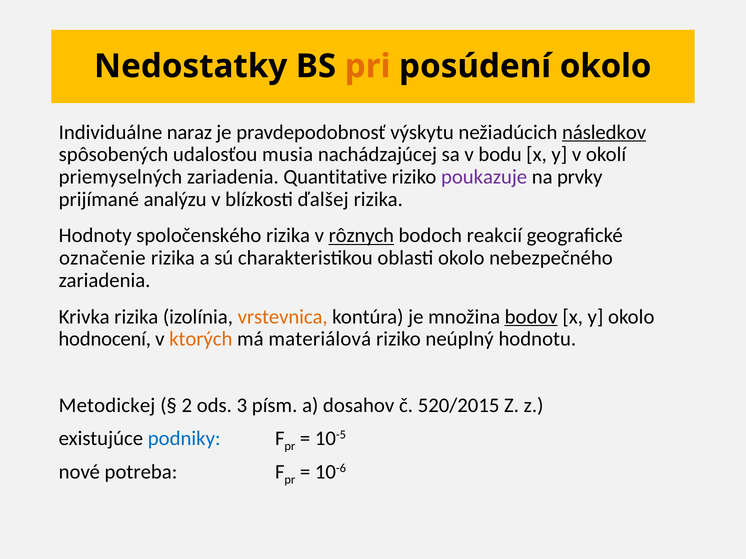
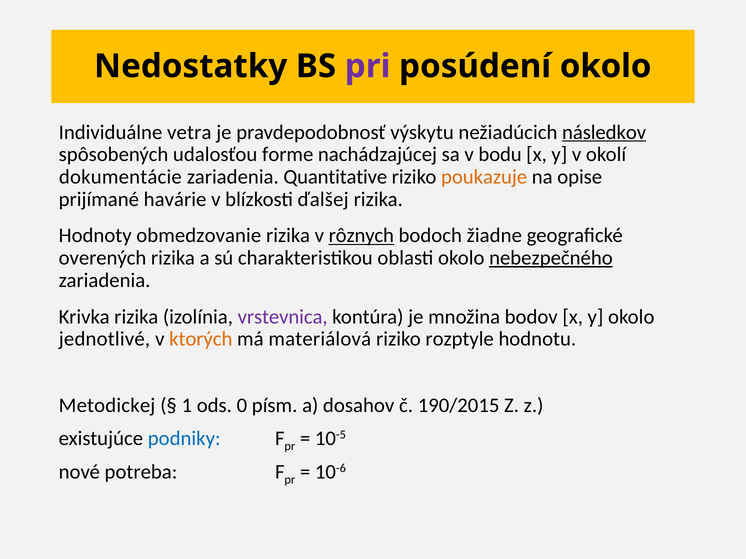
pri colour: orange -> purple
naraz: naraz -> vetra
musia: musia -> forme
priemyselných: priemyselných -> dokumentácie
poukazuje colour: purple -> orange
prvky: prvky -> opise
analýzu: analýzu -> havárie
spoločenského: spoločenského -> obmedzovanie
reakcií: reakcií -> žiadne
označenie: označenie -> overených
nebezpečného underline: none -> present
vrstevnica colour: orange -> purple
bodov underline: present -> none
hodnocení: hodnocení -> jednotlivé
neúplný: neúplný -> rozptyle
2: 2 -> 1
3: 3 -> 0
520/2015: 520/2015 -> 190/2015
